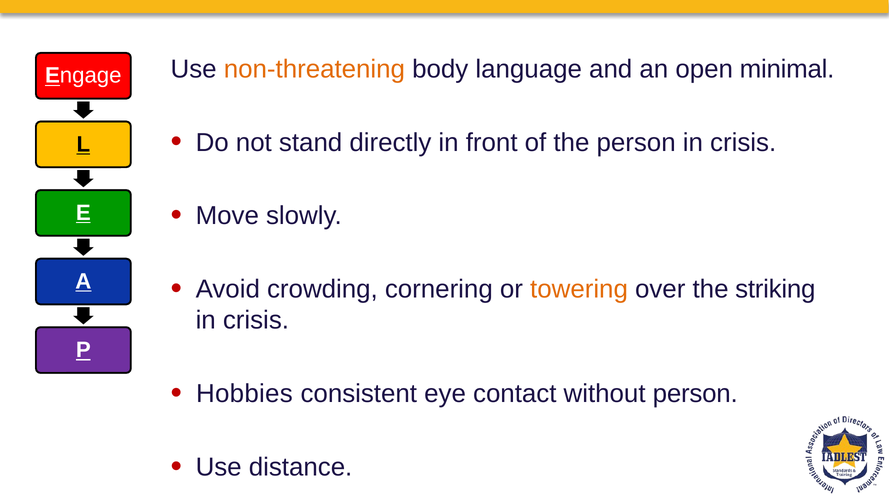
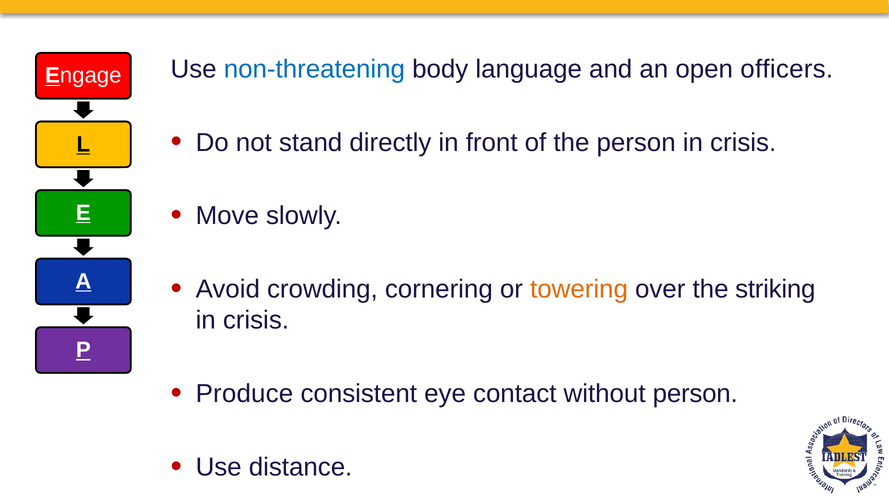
non-threatening colour: orange -> blue
minimal: minimal -> officers
Hobbies: Hobbies -> Produce
